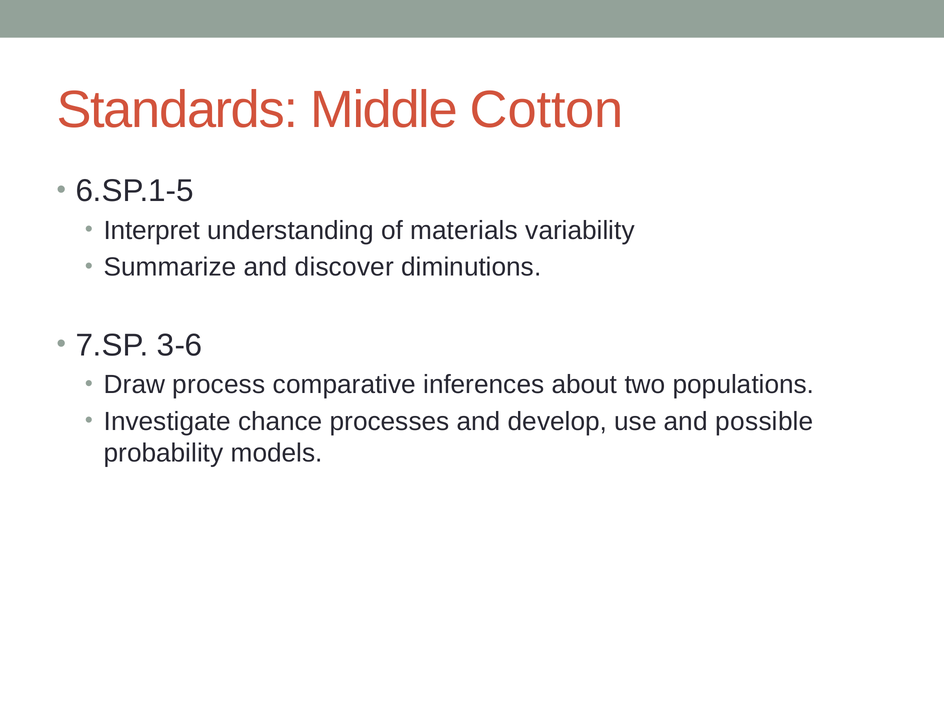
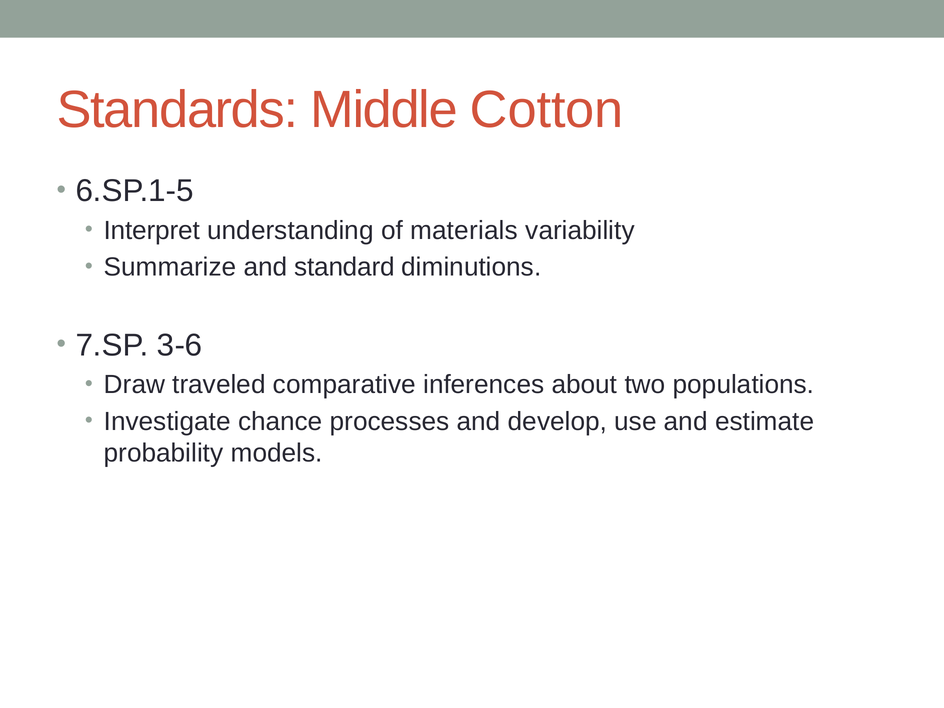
discover: discover -> standard
process: process -> traveled
possible: possible -> estimate
